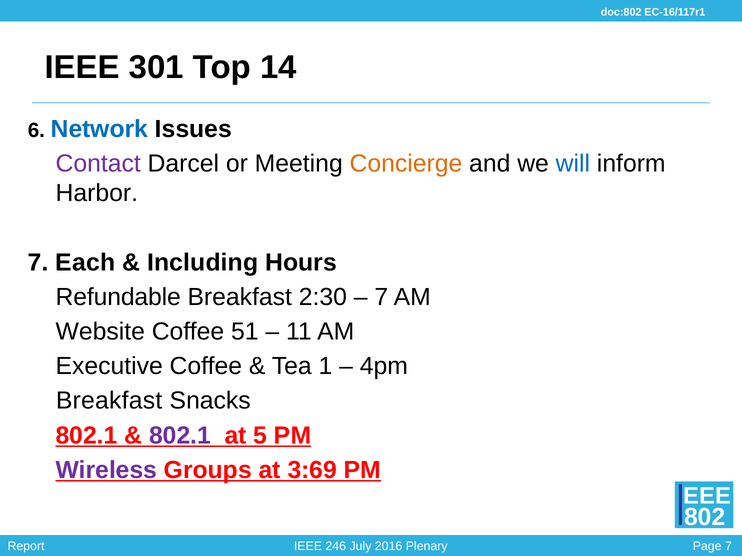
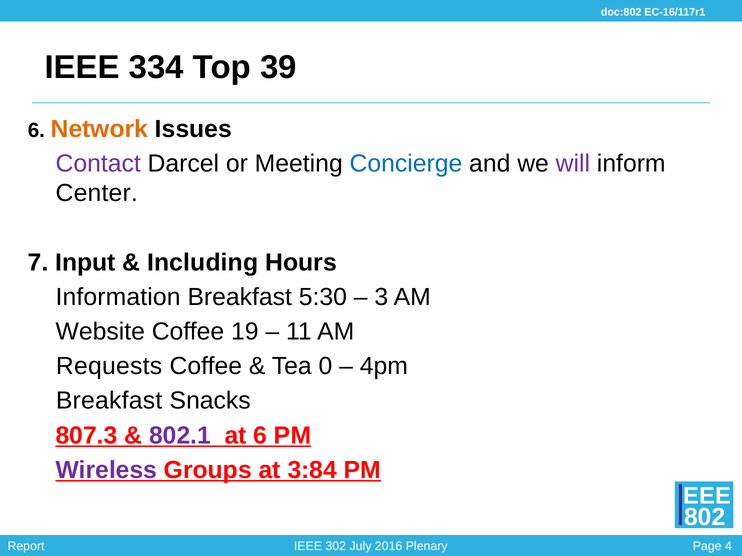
301: 301 -> 334
14: 14 -> 39
Network colour: blue -> orange
Concierge colour: orange -> blue
will colour: blue -> purple
Harbor: Harbor -> Center
Each: Each -> Input
Refundable: Refundable -> Information
2:30: 2:30 -> 5:30
7 at (381, 297): 7 -> 3
51: 51 -> 19
Executive: Executive -> Requests
1: 1 -> 0
802.1 at (87, 436): 802.1 -> 807.3
at 5: 5 -> 6
3:69: 3:69 -> 3:84
246: 246 -> 302
7 at (729, 547): 7 -> 4
